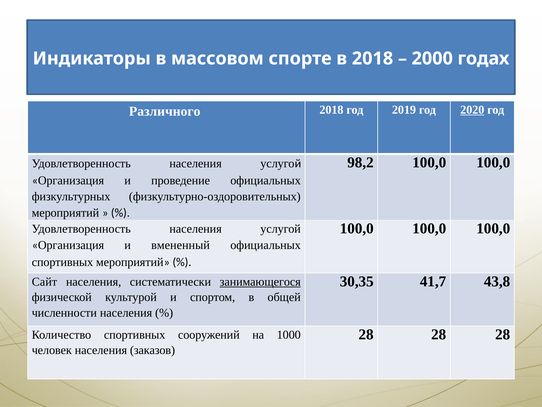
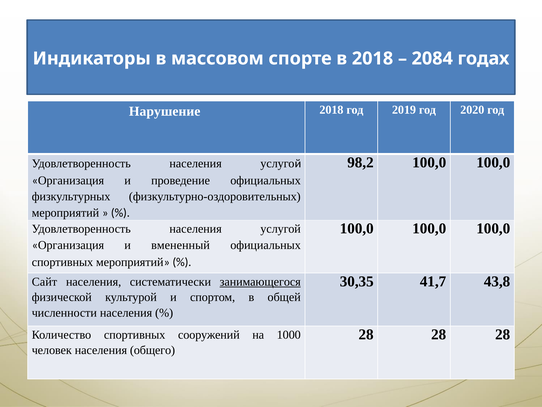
2000: 2000 -> 2084
Различного: Различного -> Нарушение
2020 underline: present -> none
заказов: заказов -> общего
